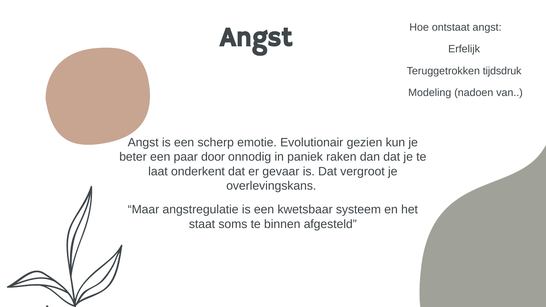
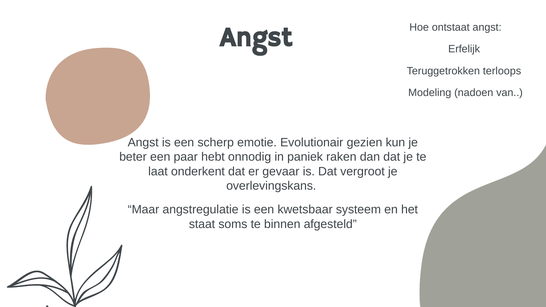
tijdsdruk: tijdsdruk -> terloops
door: door -> hebt
